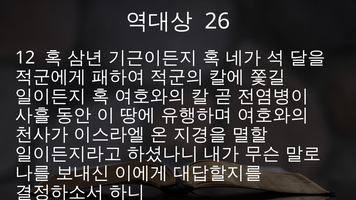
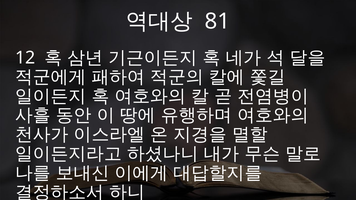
26: 26 -> 81
